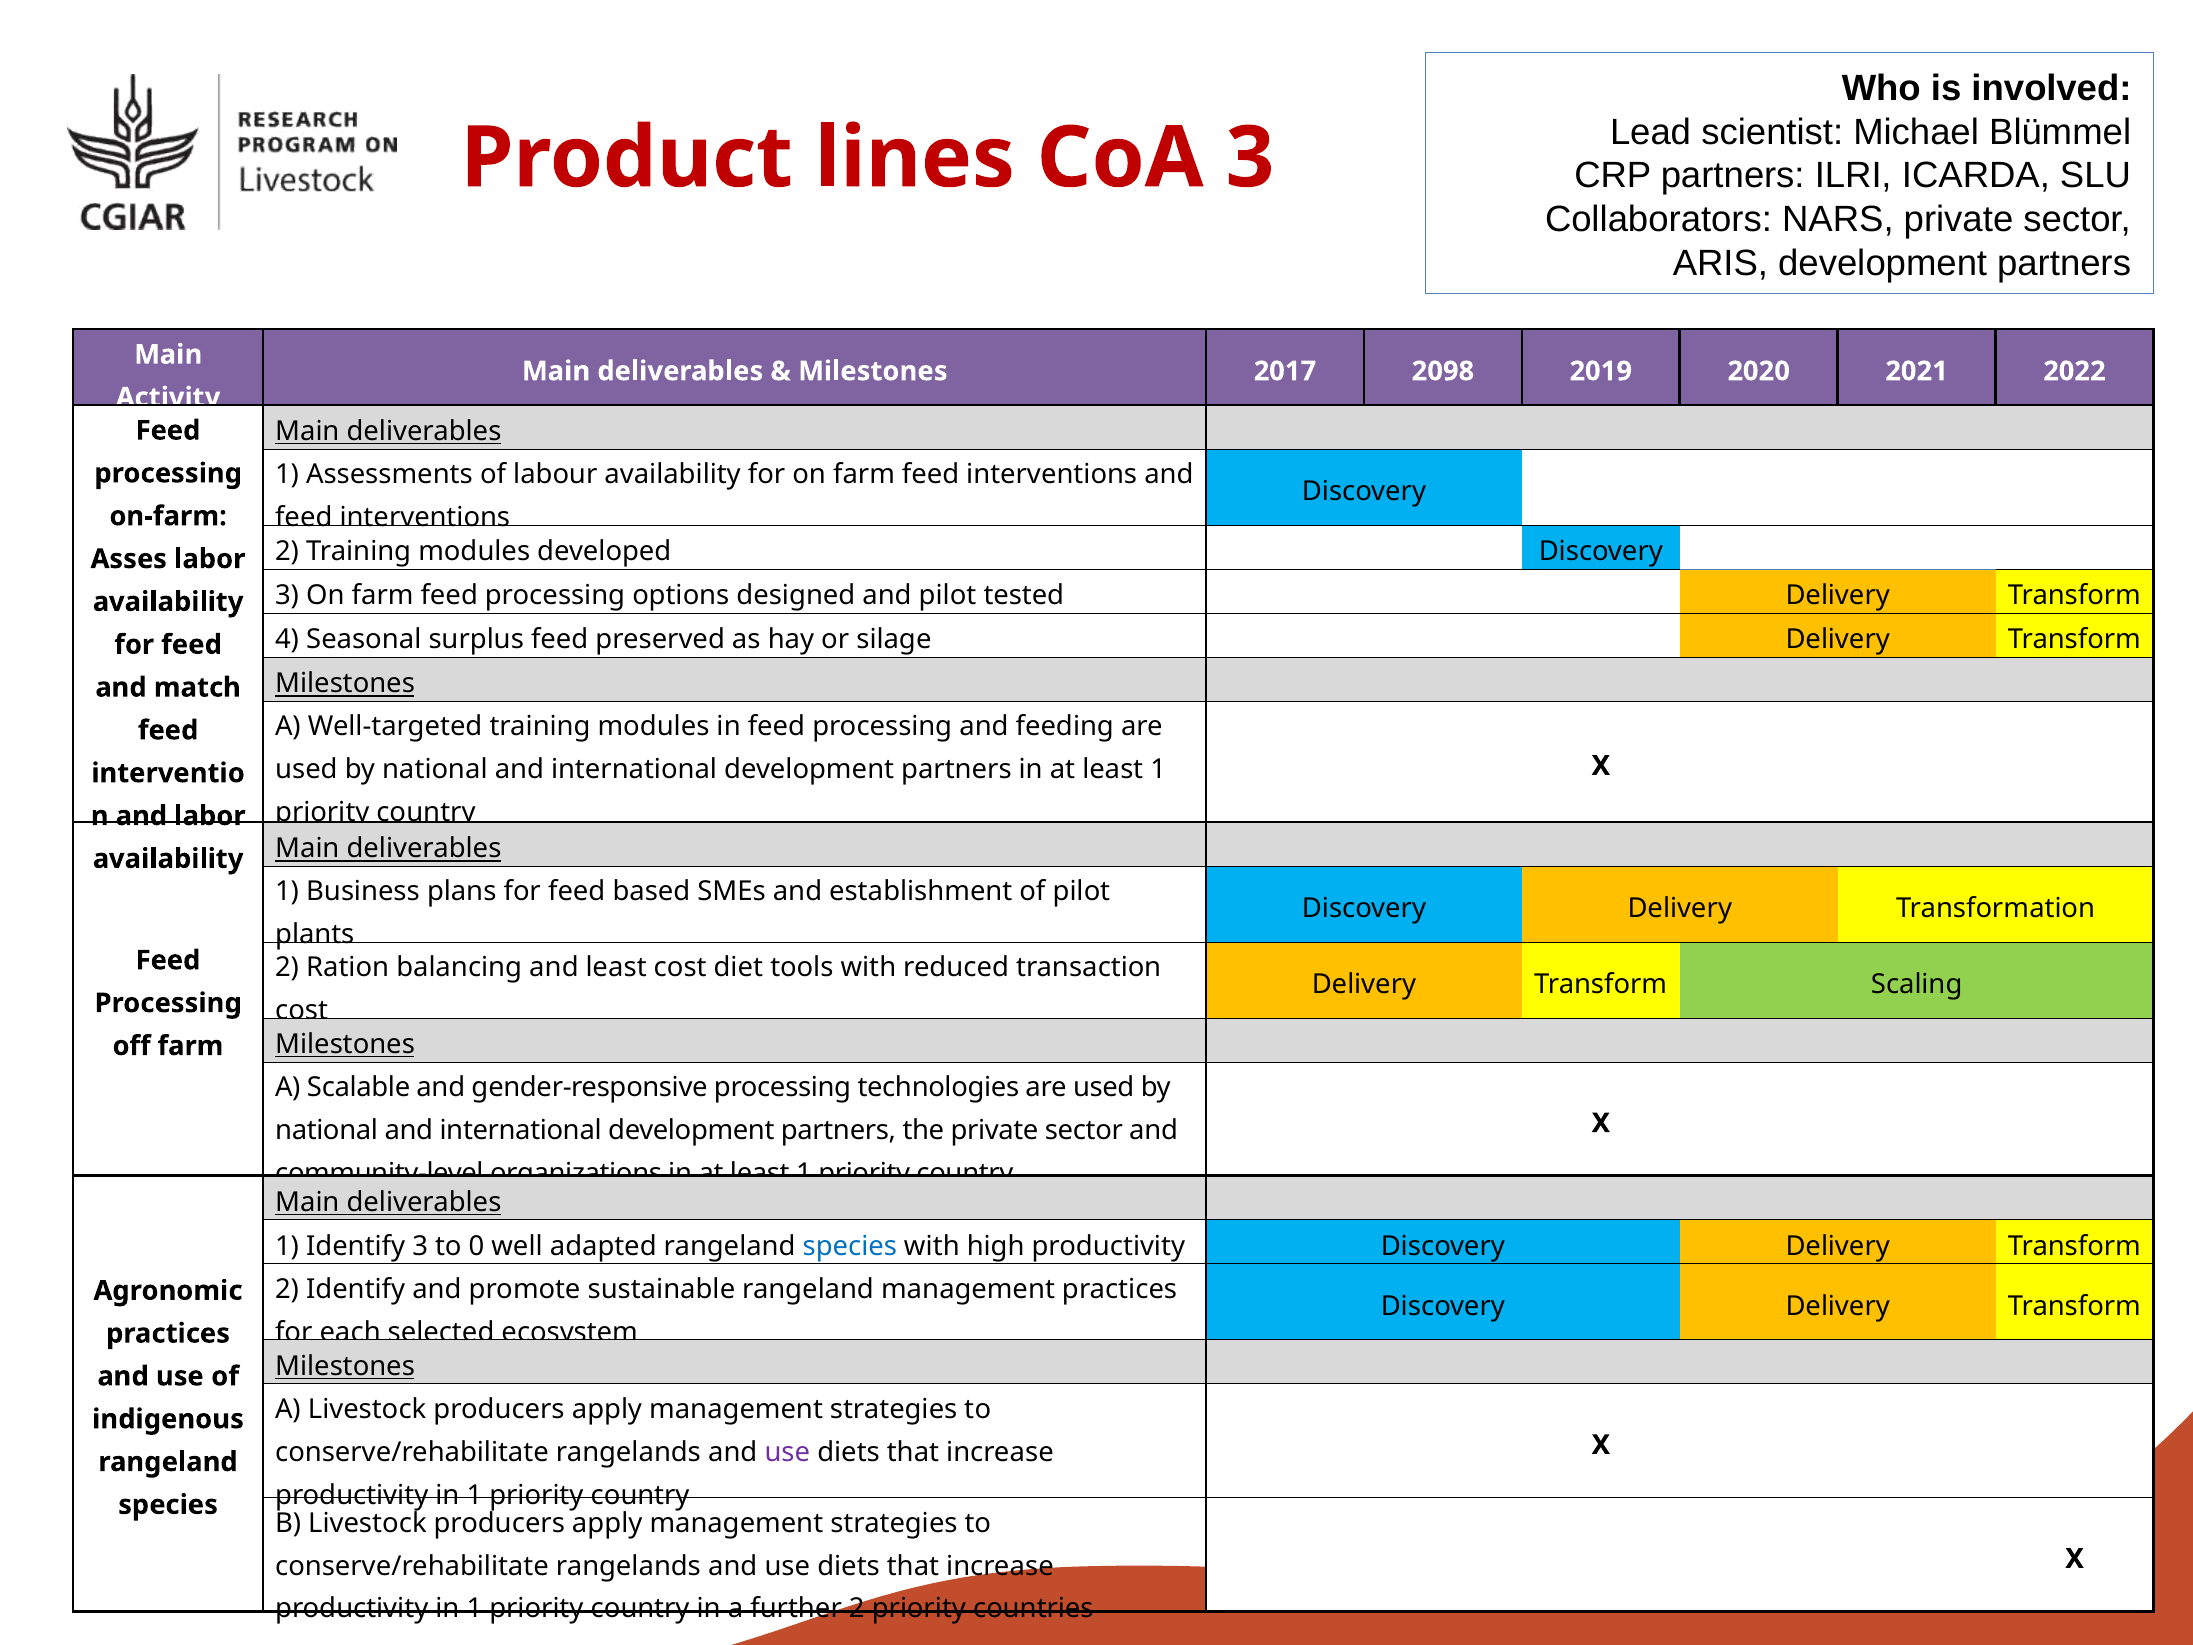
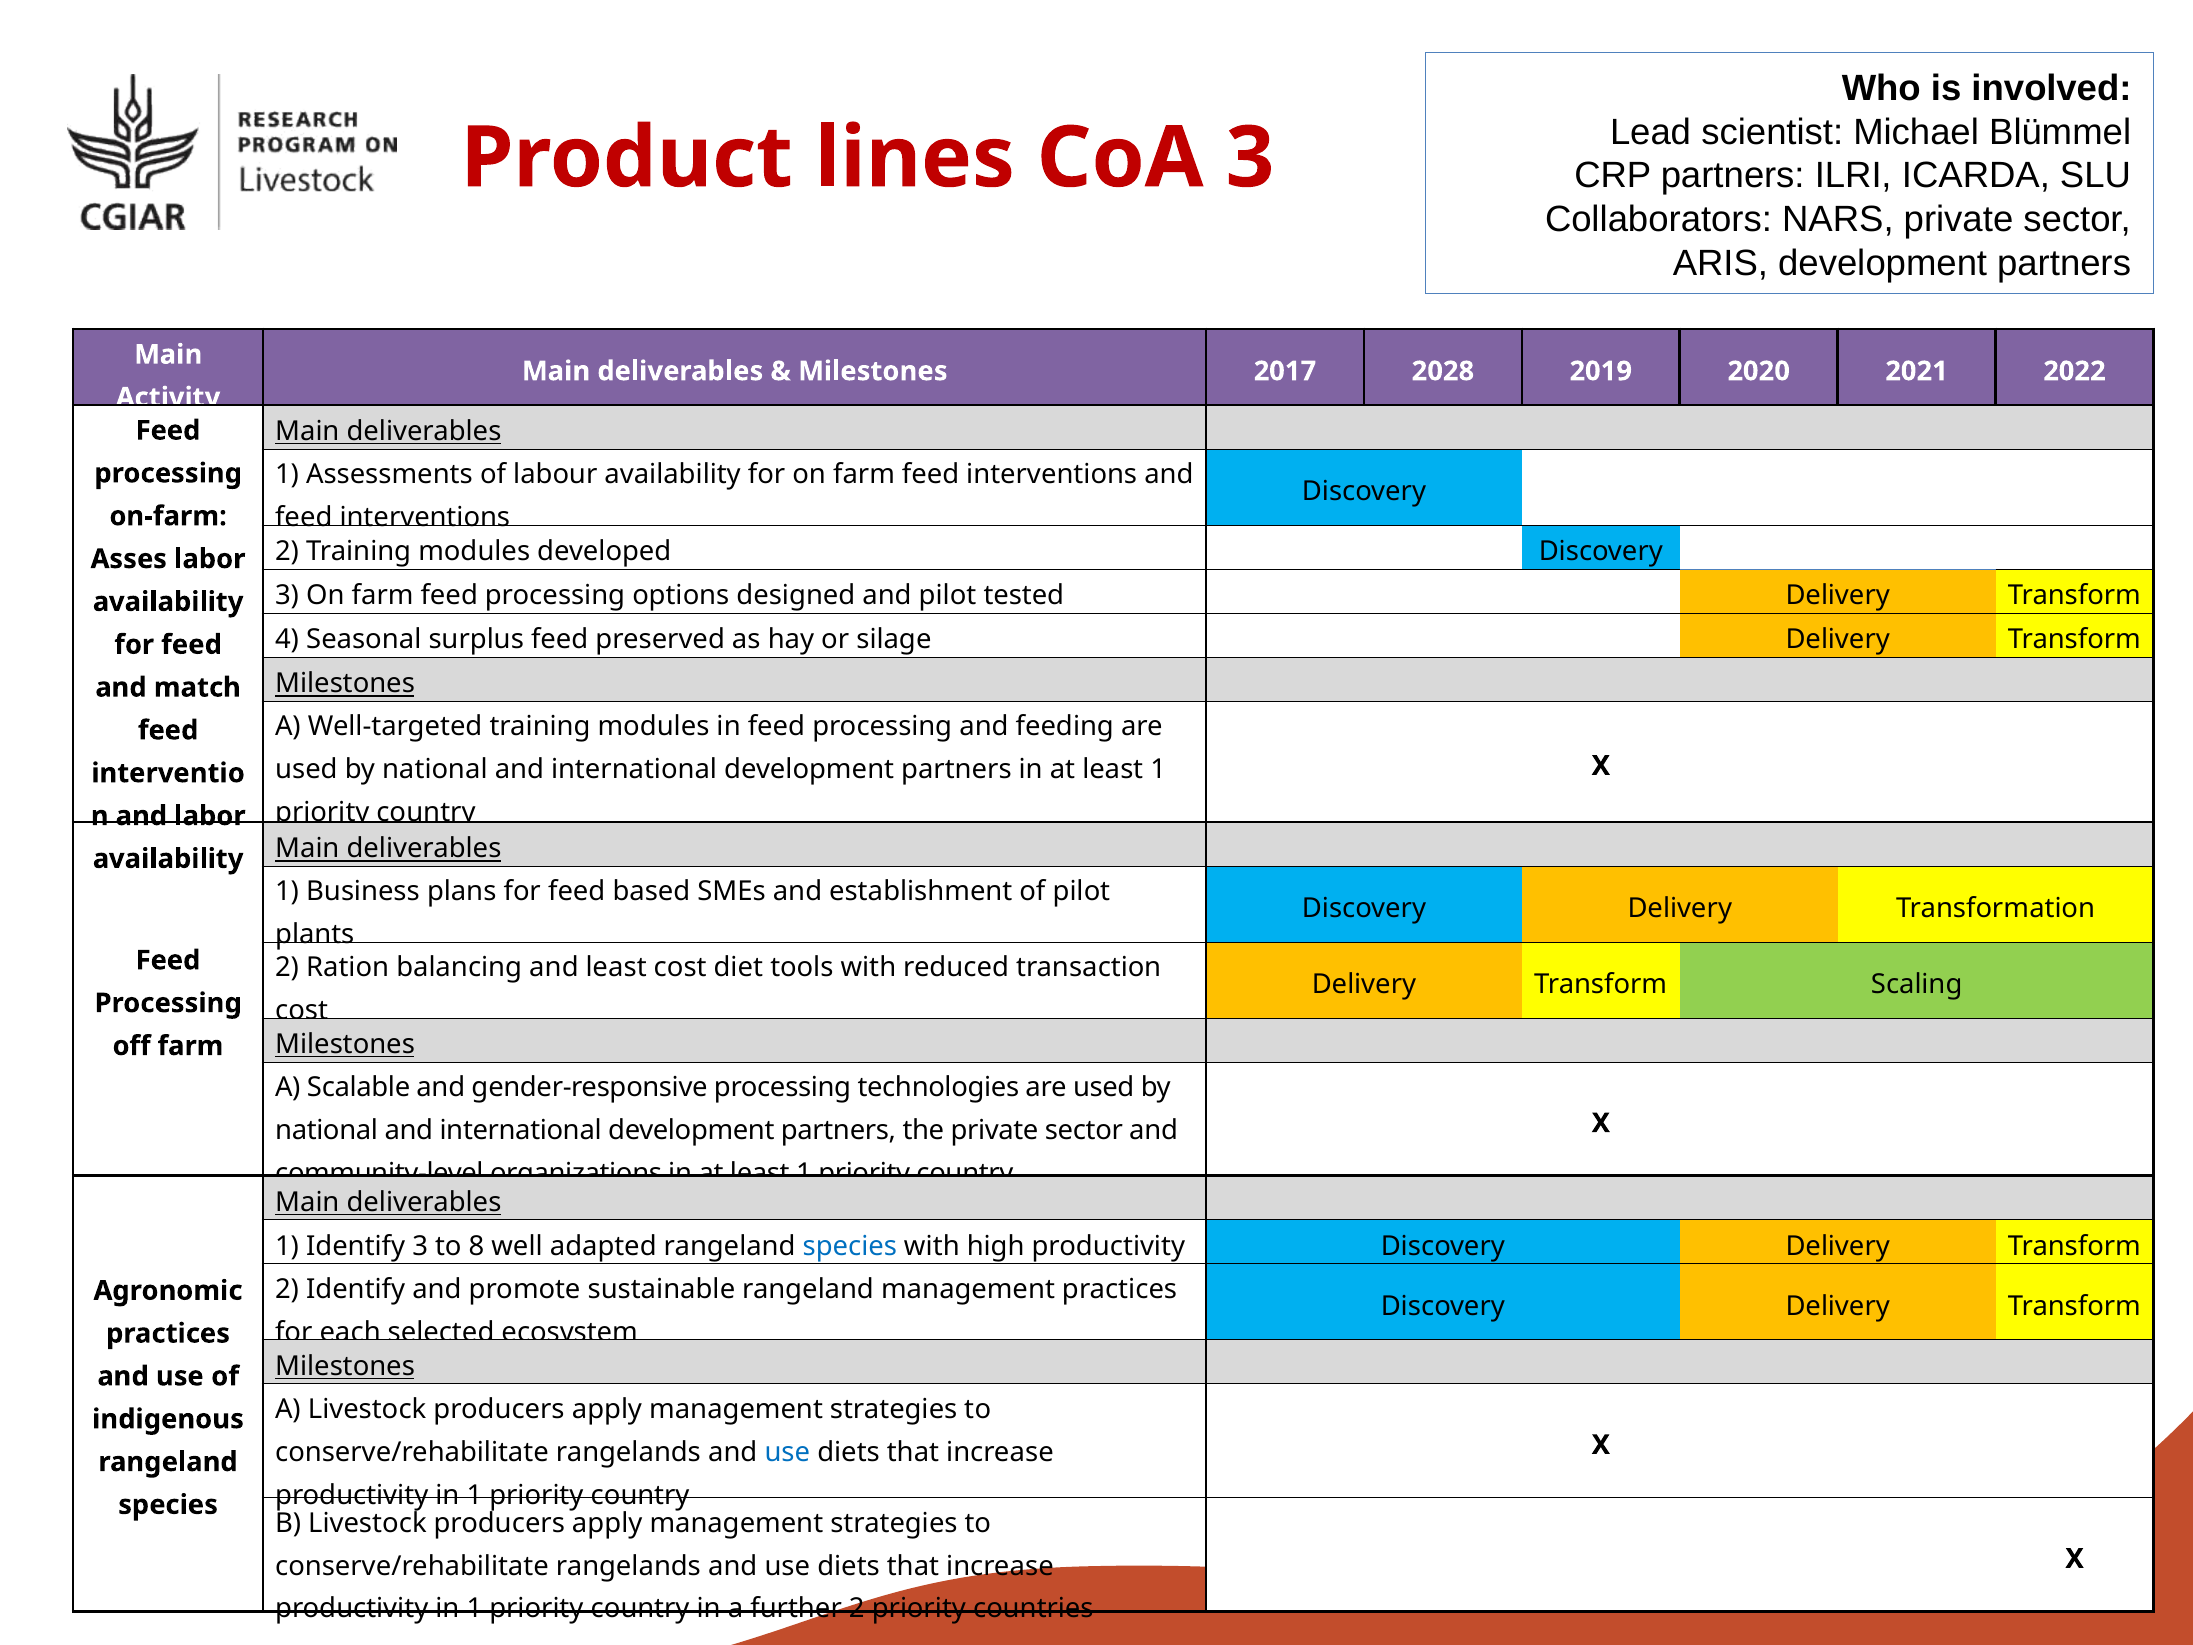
2098: 2098 -> 2028
0: 0 -> 8
use at (787, 1452) colour: purple -> blue
